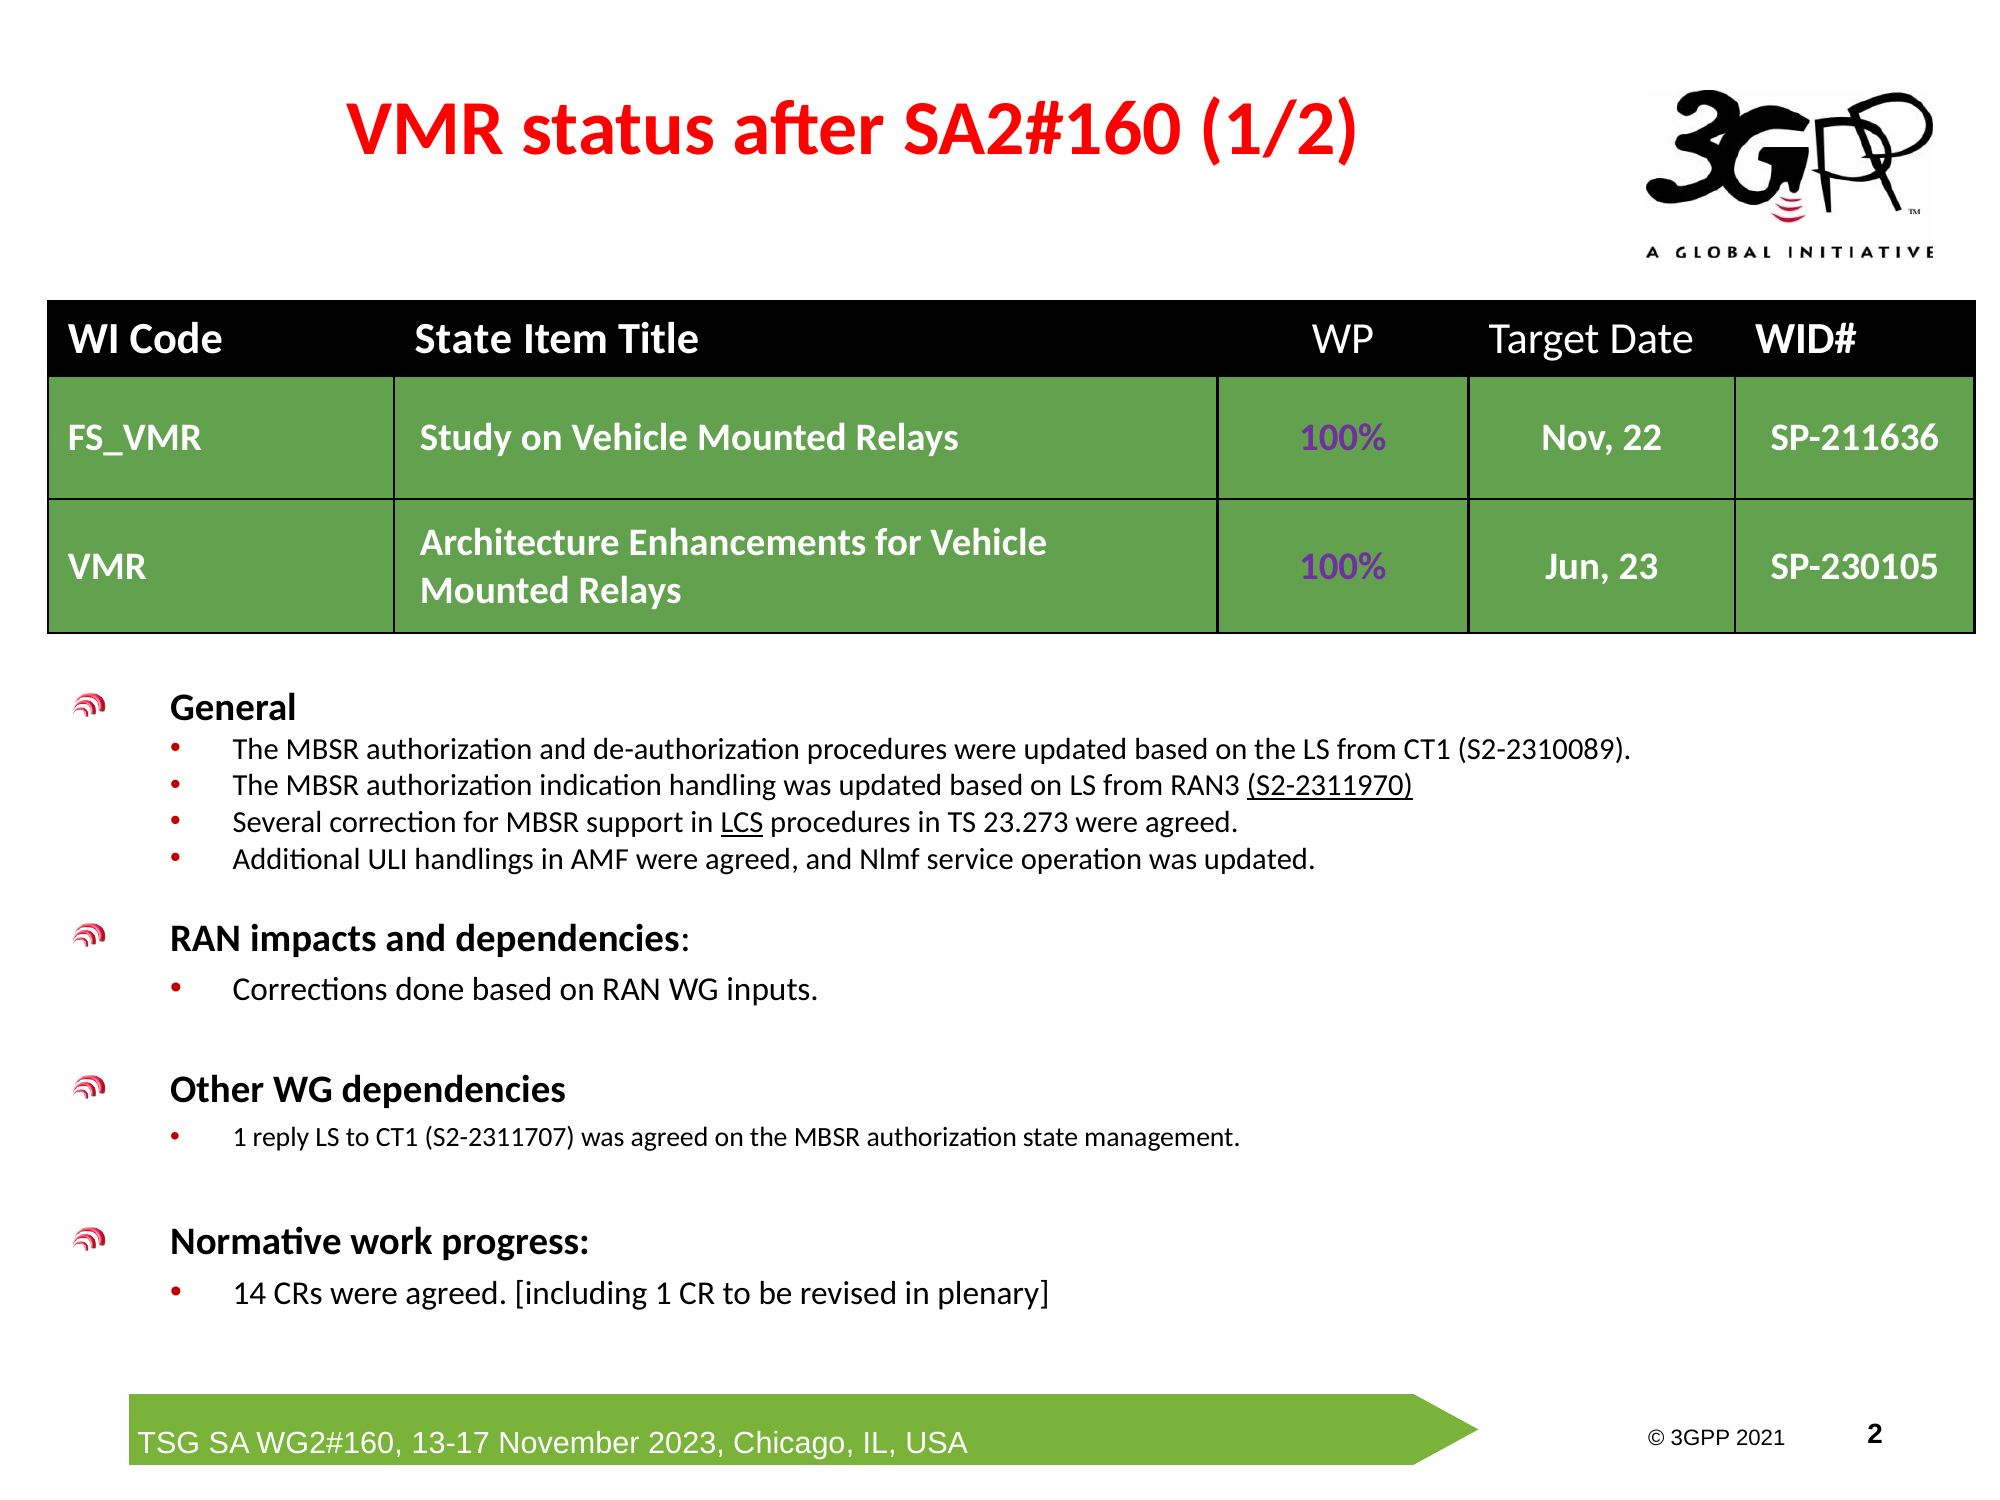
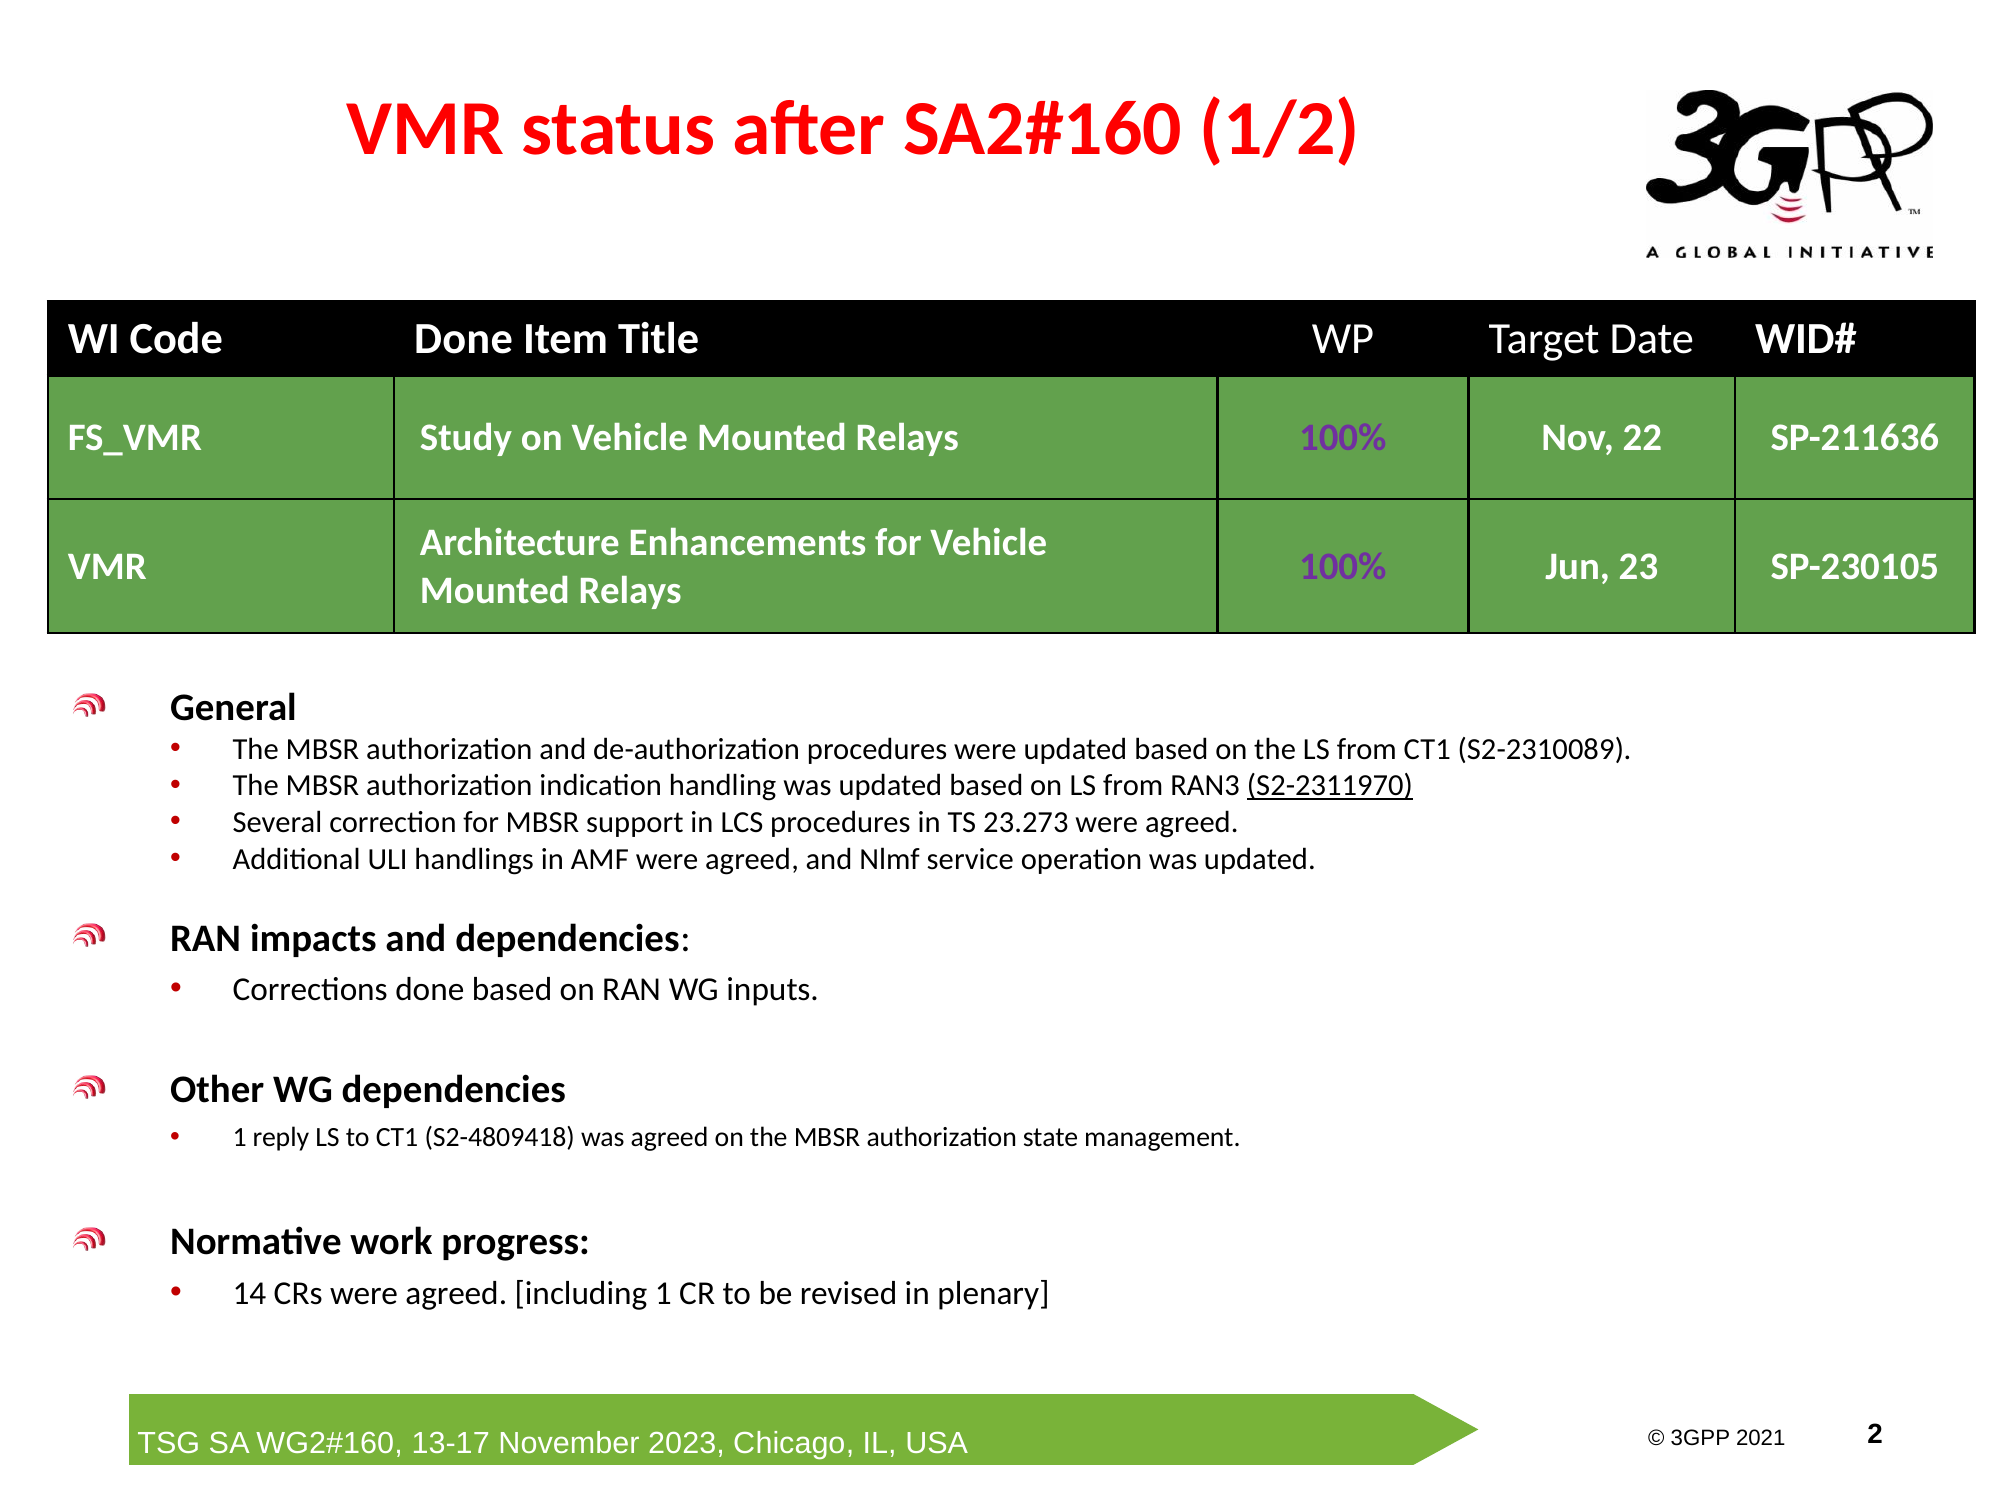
Code State: State -> Done
LCS underline: present -> none
S2-2311707: S2-2311707 -> S2-4809418
